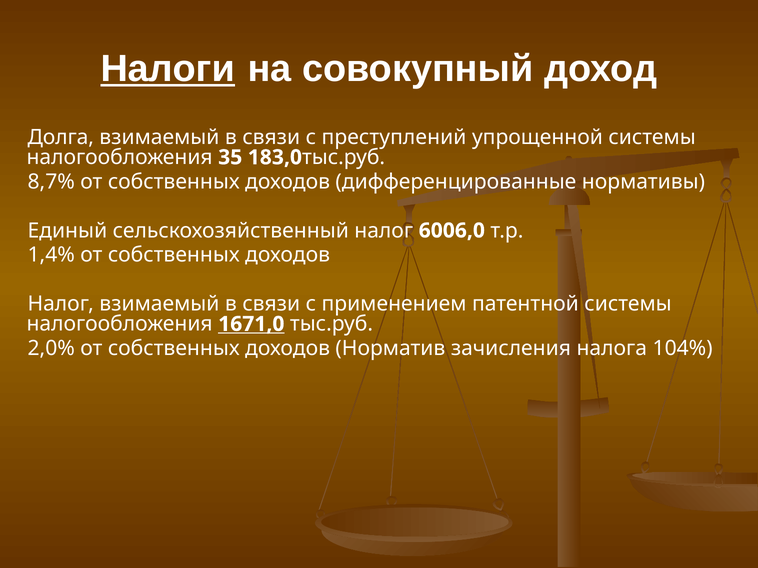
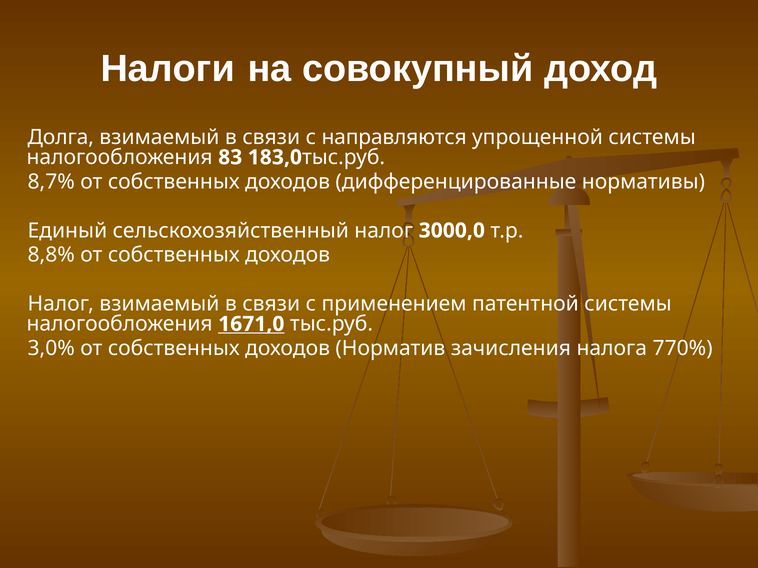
Налоги underline: present -> none
преступлений: преступлений -> направляются
35: 35 -> 83
6006,0: 6006,0 -> 3000,0
1,4%: 1,4% -> 8,8%
2,0%: 2,0% -> 3,0%
104%: 104% -> 770%
